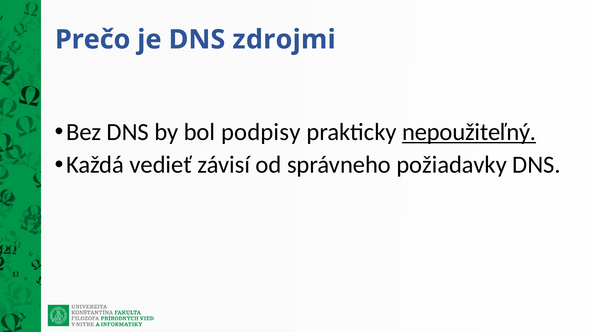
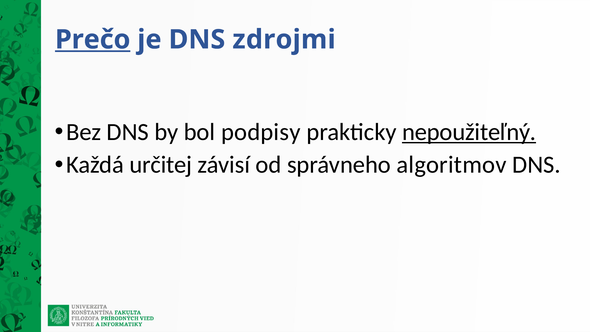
Prečo underline: none -> present
vedieť: vedieť -> určitej
požiadavky: požiadavky -> algoritmov
